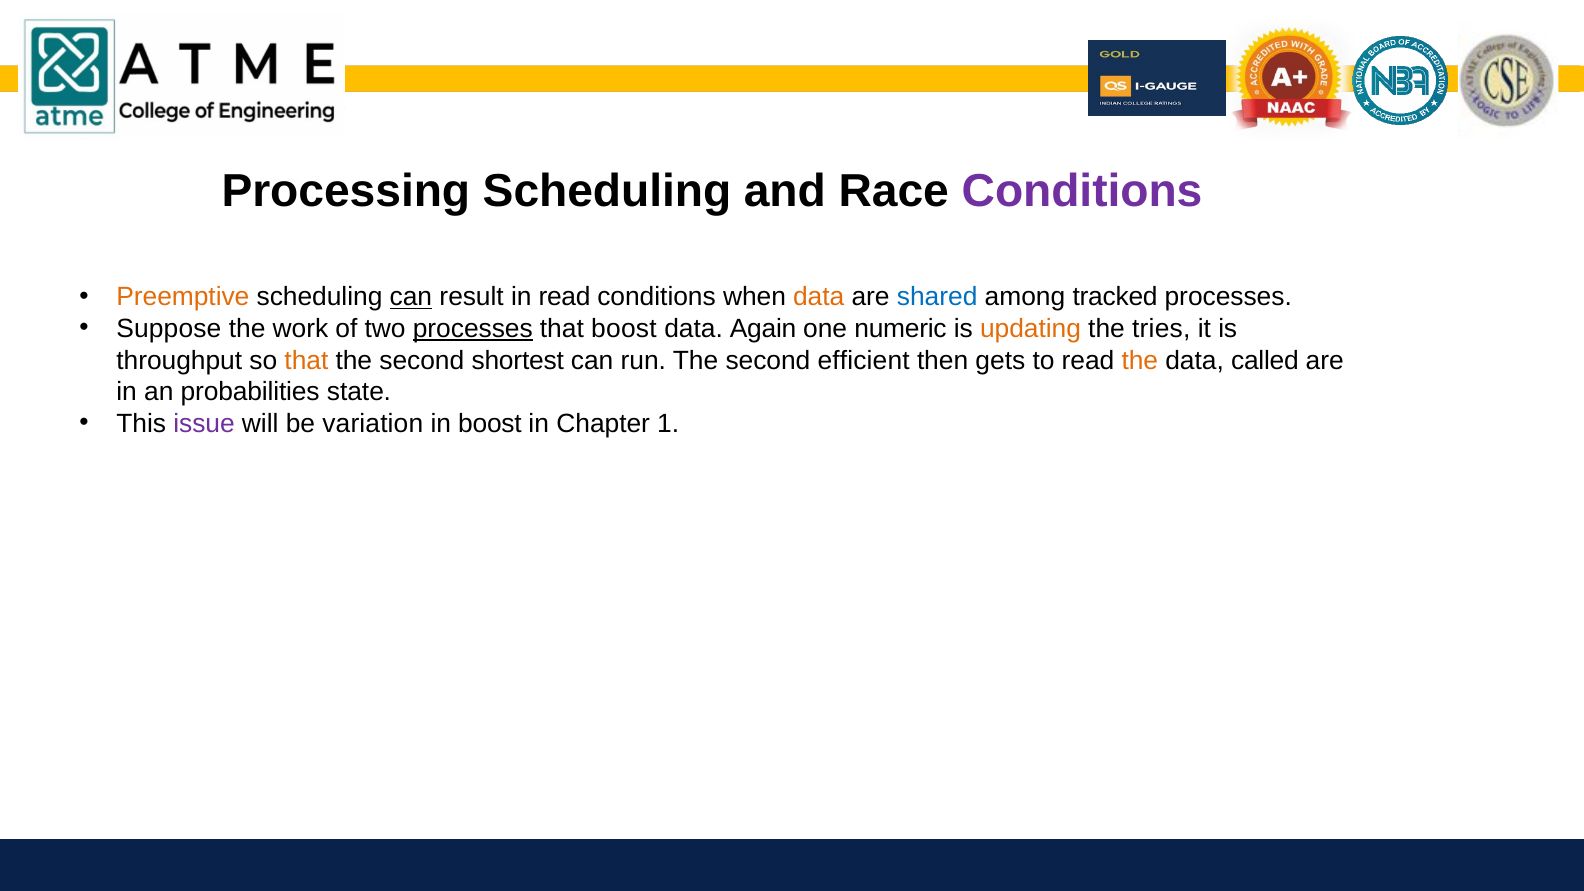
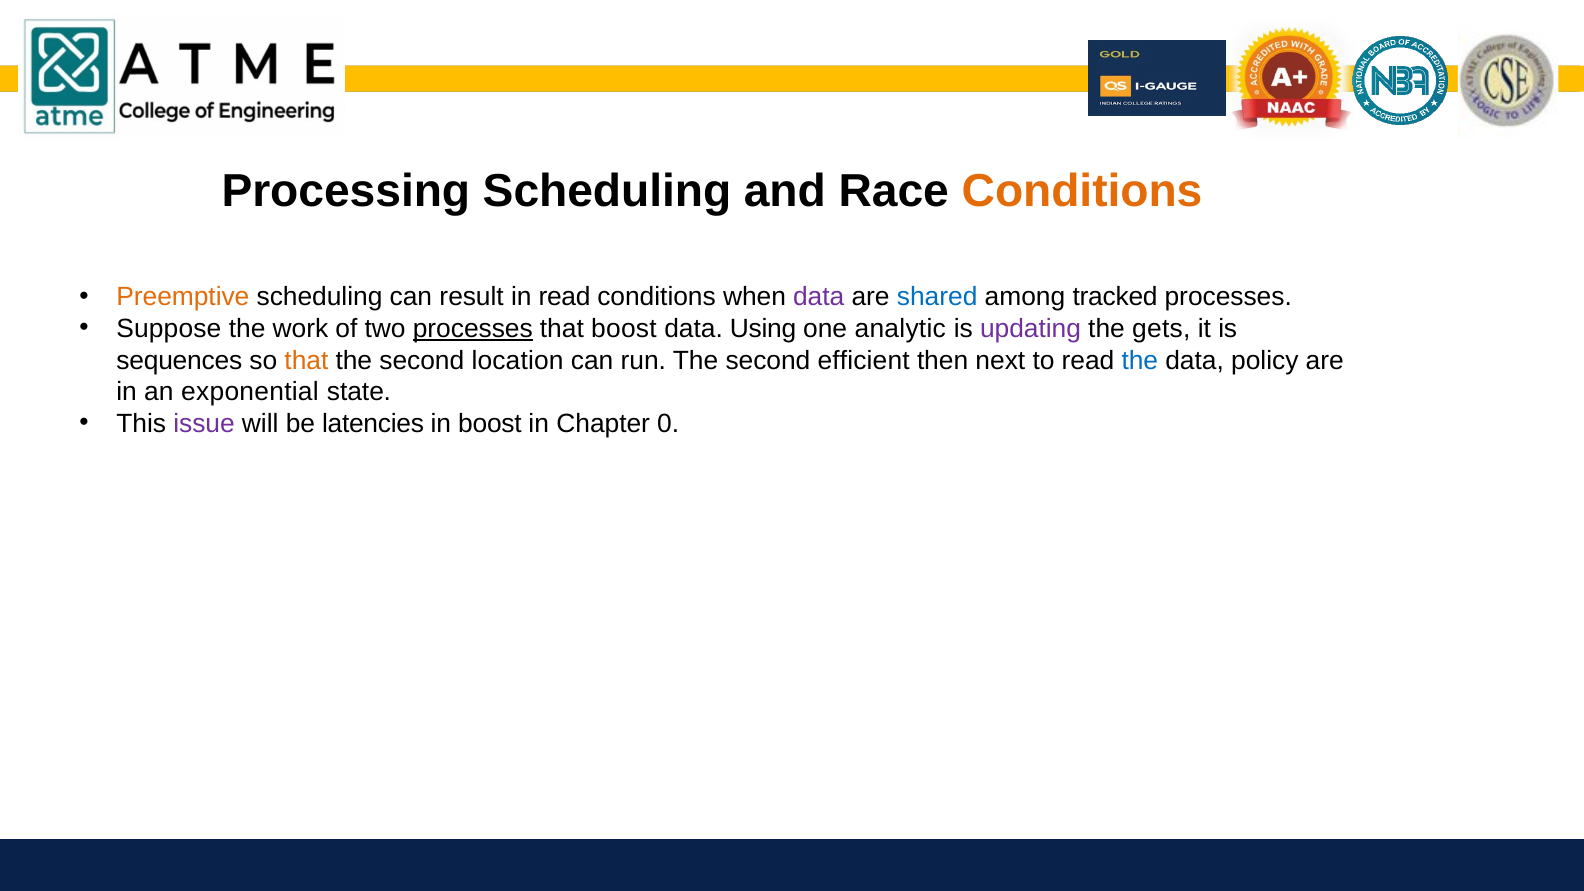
Conditions at (1082, 192) colour: purple -> orange
can at (411, 297) underline: present -> none
data at (819, 297) colour: orange -> purple
Again: Again -> Using
numeric: numeric -> analytic
updating colour: orange -> purple
tries: tries -> gets
throughput: throughput -> sequences
shortest: shortest -> location
gets: gets -> next
the at (1140, 360) colour: orange -> blue
called: called -> policy
probabilities: probabilities -> exponential
variation: variation -> latencies
1: 1 -> 0
